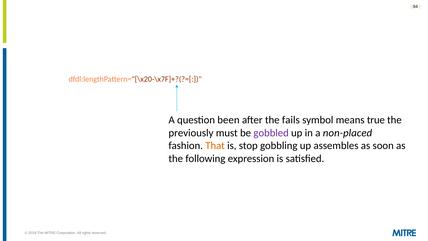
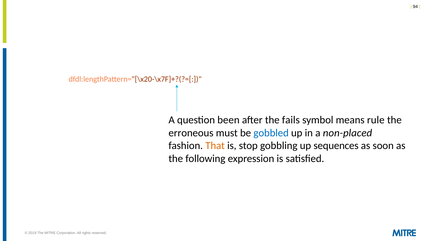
true: true -> rule
previously: previously -> erroneous
gobbled colour: purple -> blue
assembles: assembles -> sequences
